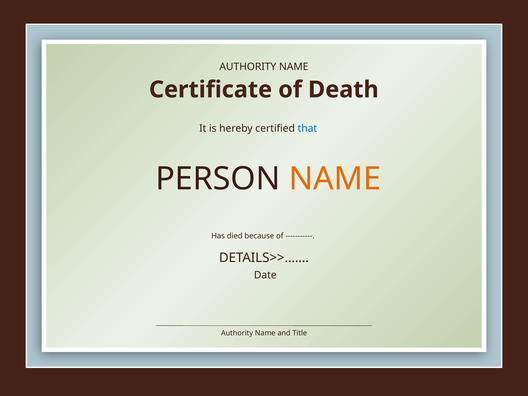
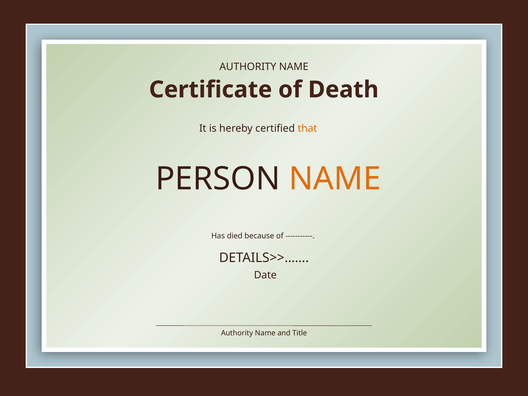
that colour: blue -> orange
